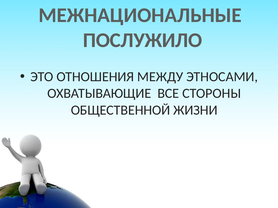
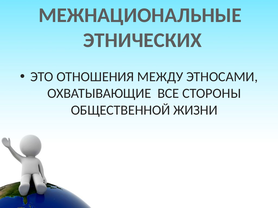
ПОСЛУЖИЛО: ПОСЛУЖИЛО -> ЭТНИЧЕСКИХ
